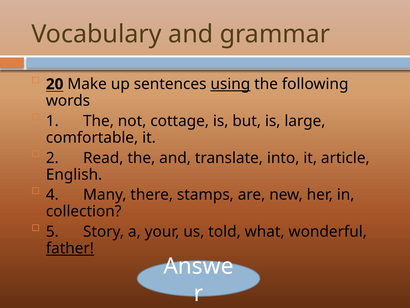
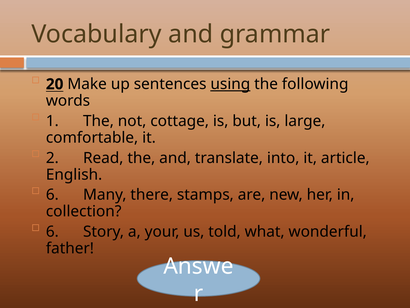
4 at (52, 195): 4 -> 6
5 at (52, 231): 5 -> 6
father underline: present -> none
